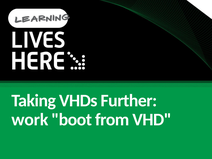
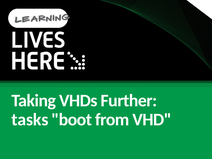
work: work -> tasks
